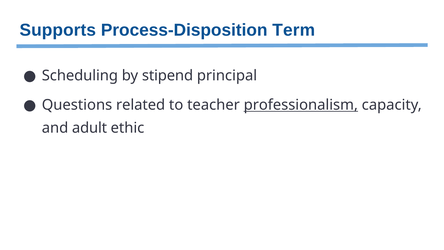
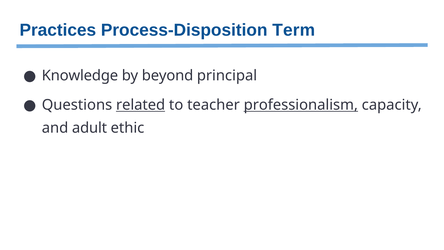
Supports: Supports -> Practices
Scheduling: Scheduling -> Knowledge
stipend: stipend -> beyond
related underline: none -> present
